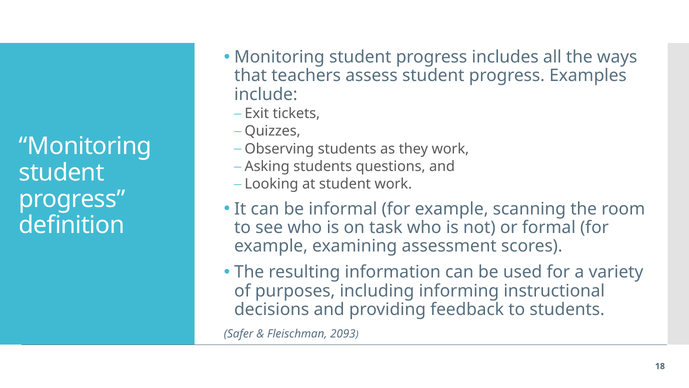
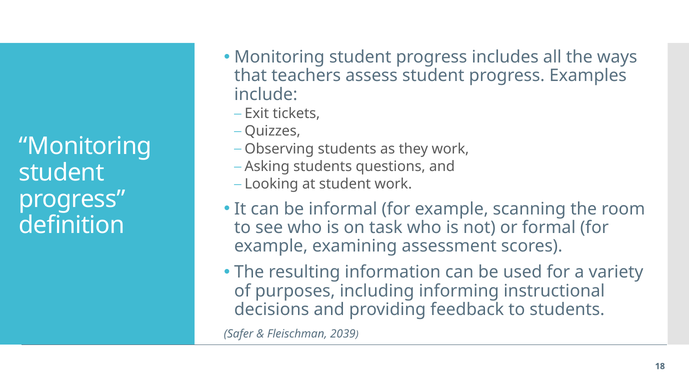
2093: 2093 -> 2039
